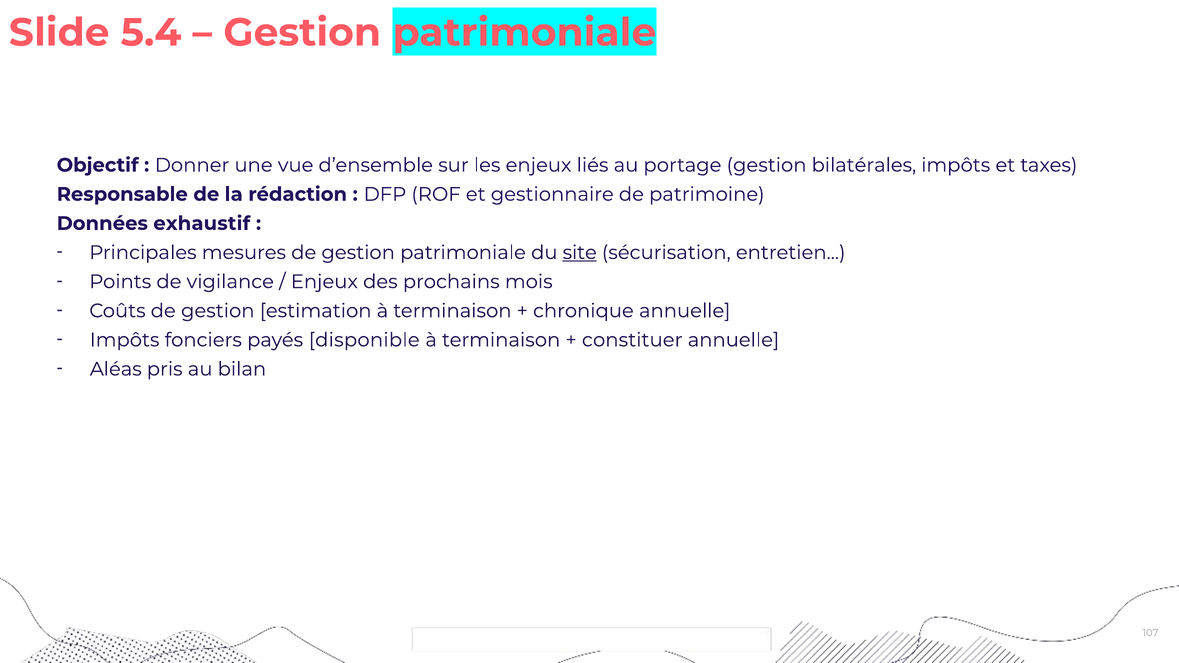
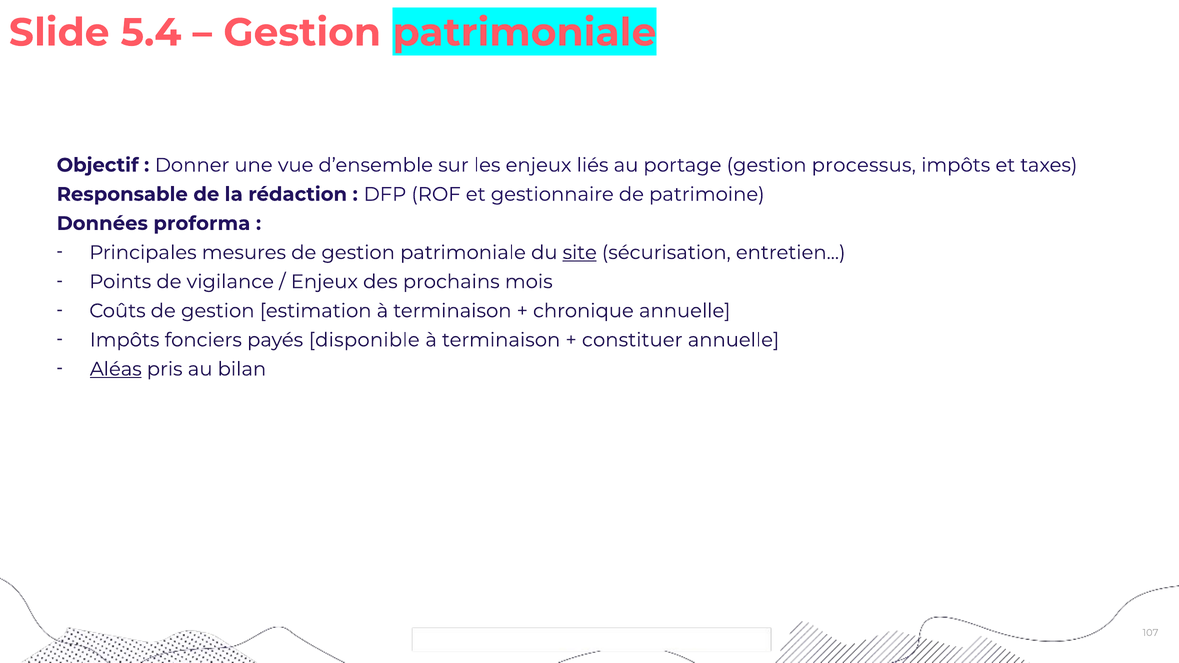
bilatérales: bilatérales -> processus
exhaustif: exhaustif -> proforma
Aléas underline: none -> present
